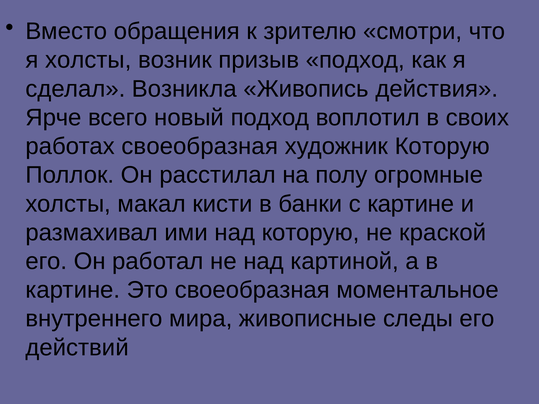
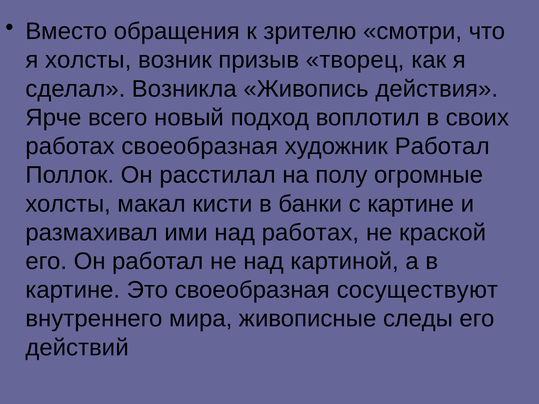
призыв подход: подход -> творец
художник Которую: Которую -> Работал
над которую: которую -> работах
моментальное: моментальное -> сосуществуют
